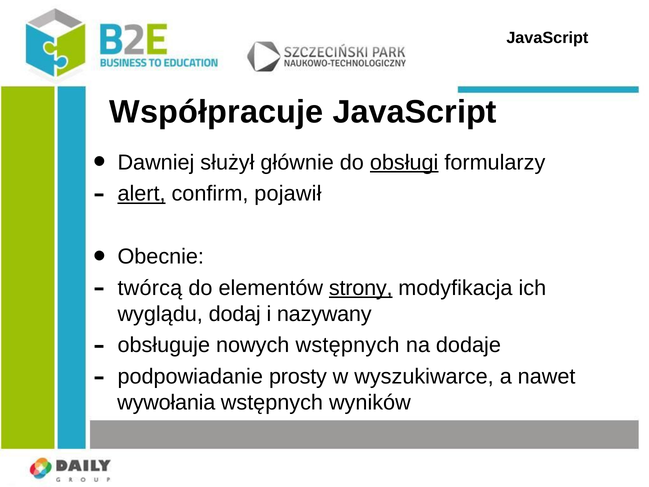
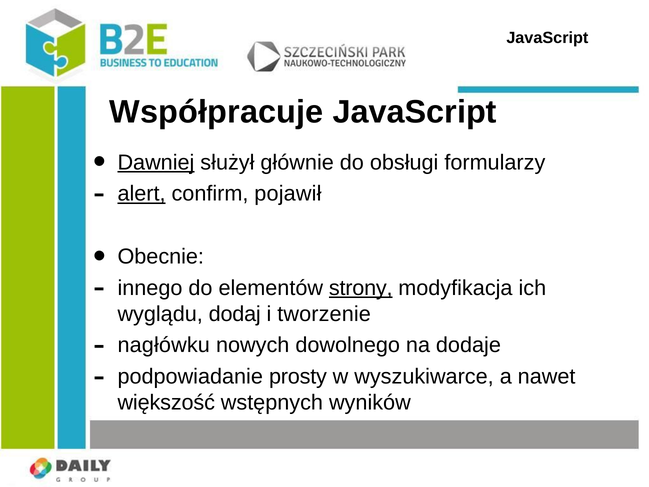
Dawniej underline: none -> present
obsługi underline: present -> none
twórcą: twórcą -> innego
nazywany: nazywany -> tworzenie
obsługuje: obsługuje -> nagłówku
nowych wstępnych: wstępnych -> dowolnego
wywołania: wywołania -> większość
